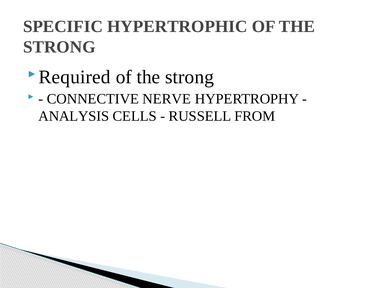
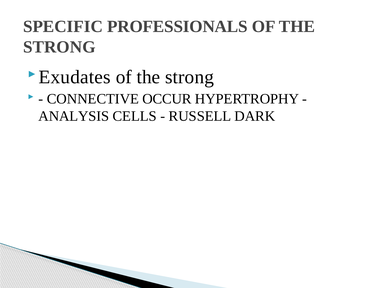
HYPERTROPHIC: HYPERTROPHIC -> PROFESSIONALS
Required: Required -> Exudates
NERVE: NERVE -> OCCUR
FROM: FROM -> DARK
